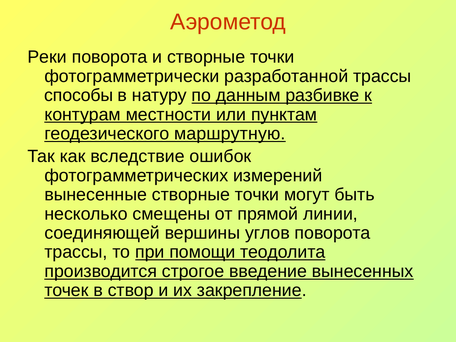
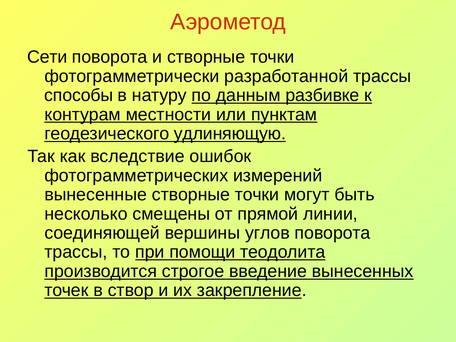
Реки: Реки -> Сети
маршрутную: маршрутную -> удлиняющую
